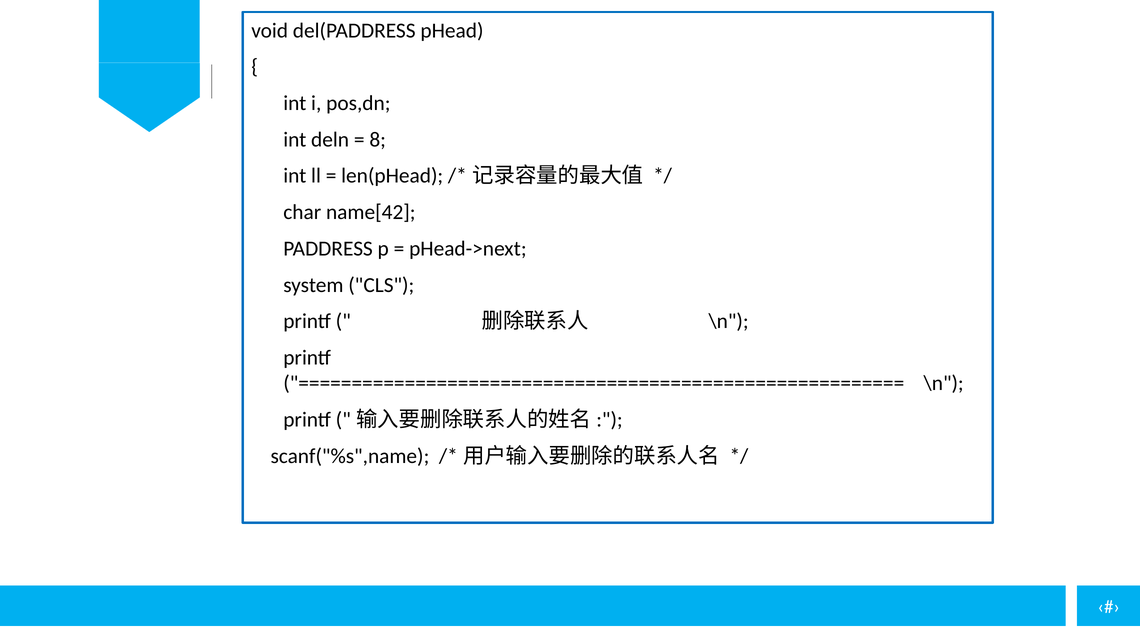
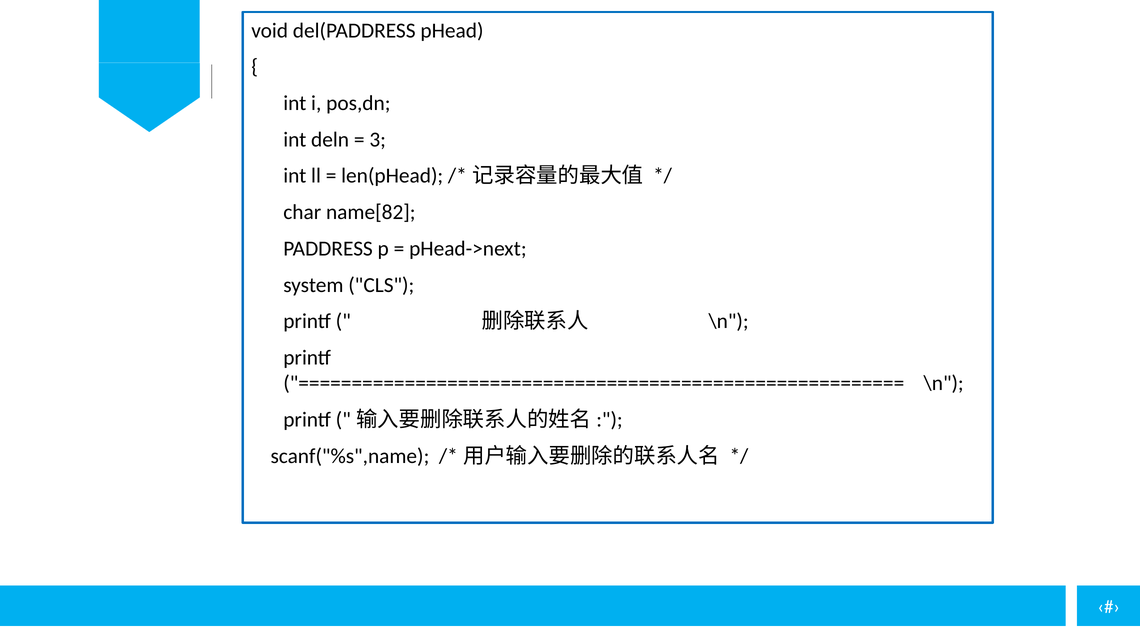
8: 8 -> 3
name[42: name[42 -> name[82
